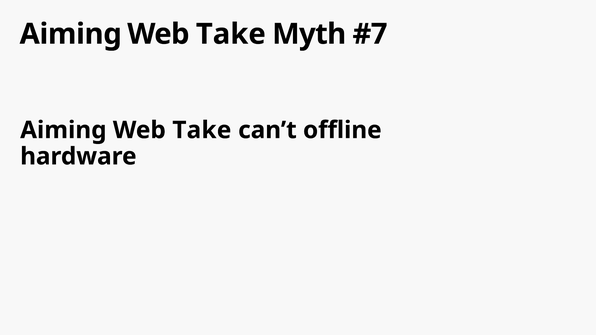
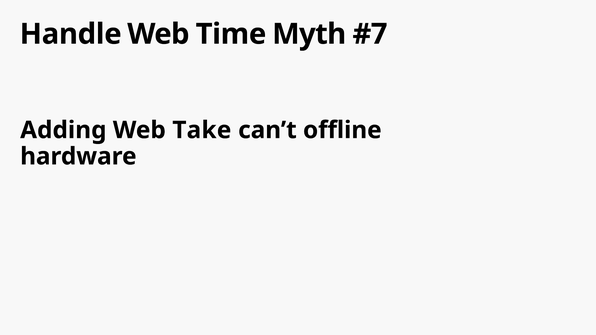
Aiming at (71, 34): Aiming -> Handle
Take at (231, 34): Take -> Time
Aiming at (63, 130): Aiming -> Adding
